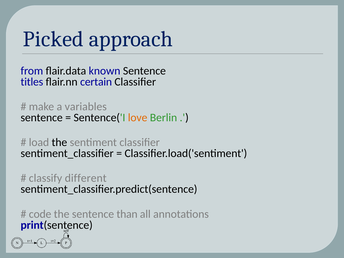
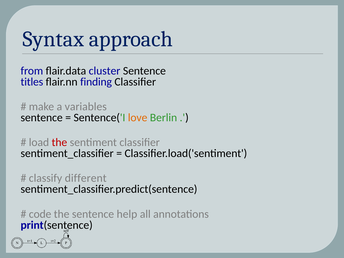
Picked: Picked -> Syntax
known: known -> cluster
certain: certain -> finding
the at (59, 142) colour: black -> red
than: than -> help
